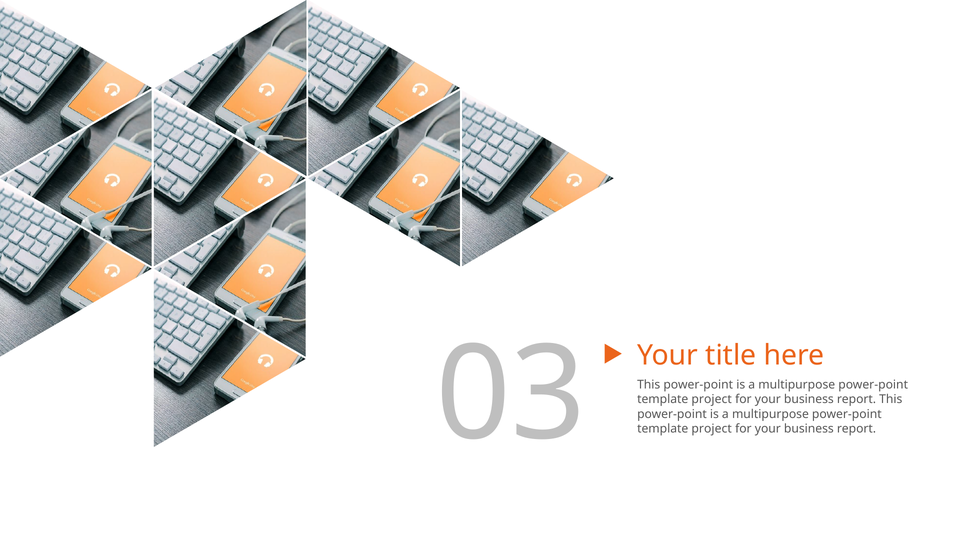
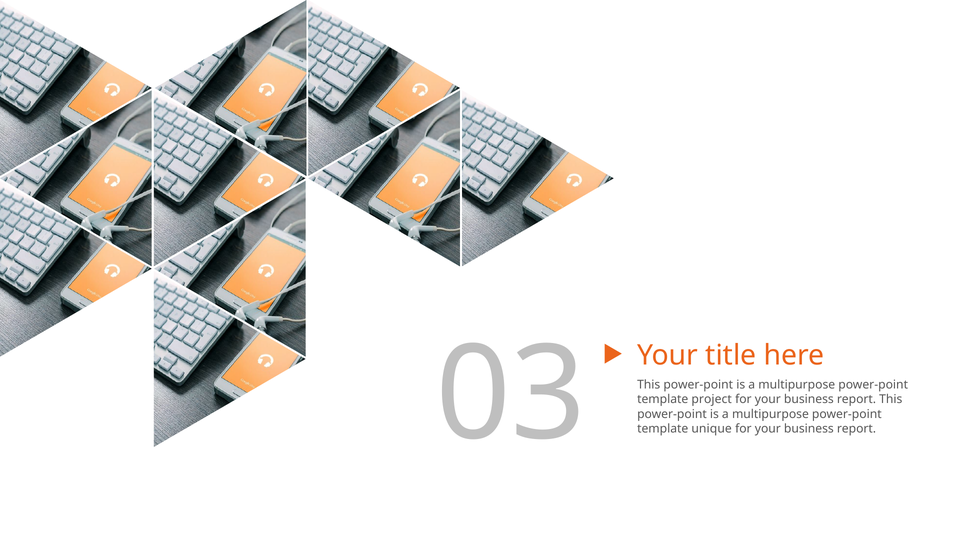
project at (712, 428): project -> unique
